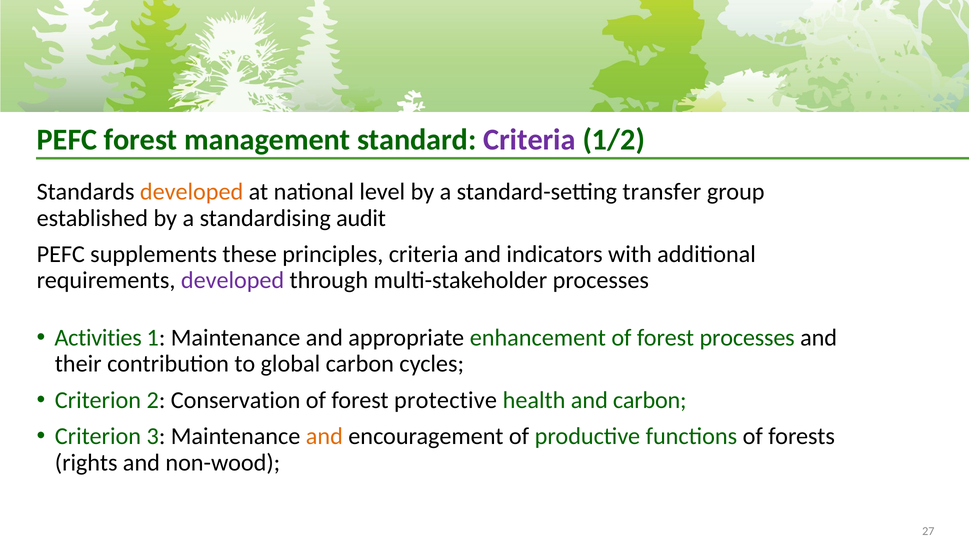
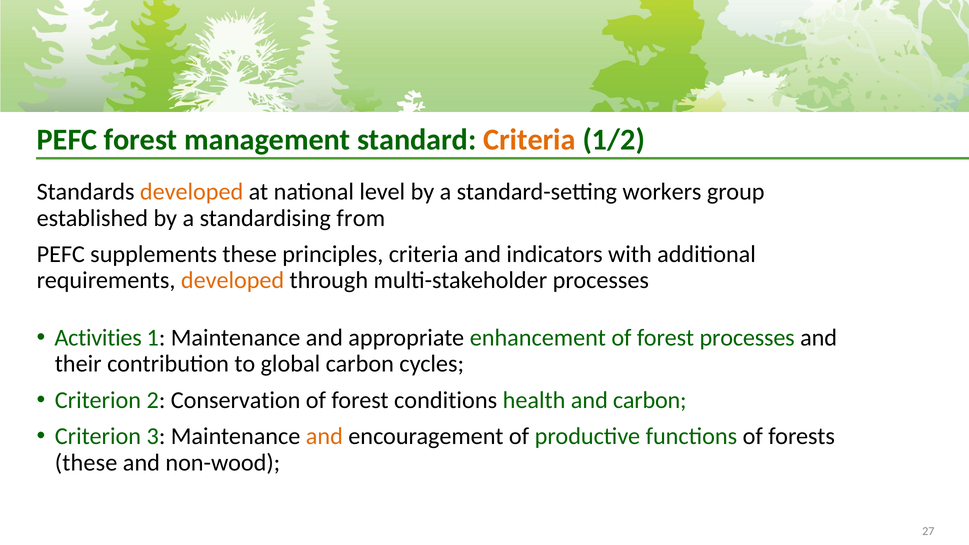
Criteria at (529, 140) colour: purple -> orange
transfer: transfer -> workers
audit: audit -> from
developed at (233, 281) colour: purple -> orange
protective: protective -> conditions
rights at (86, 463): rights -> these
